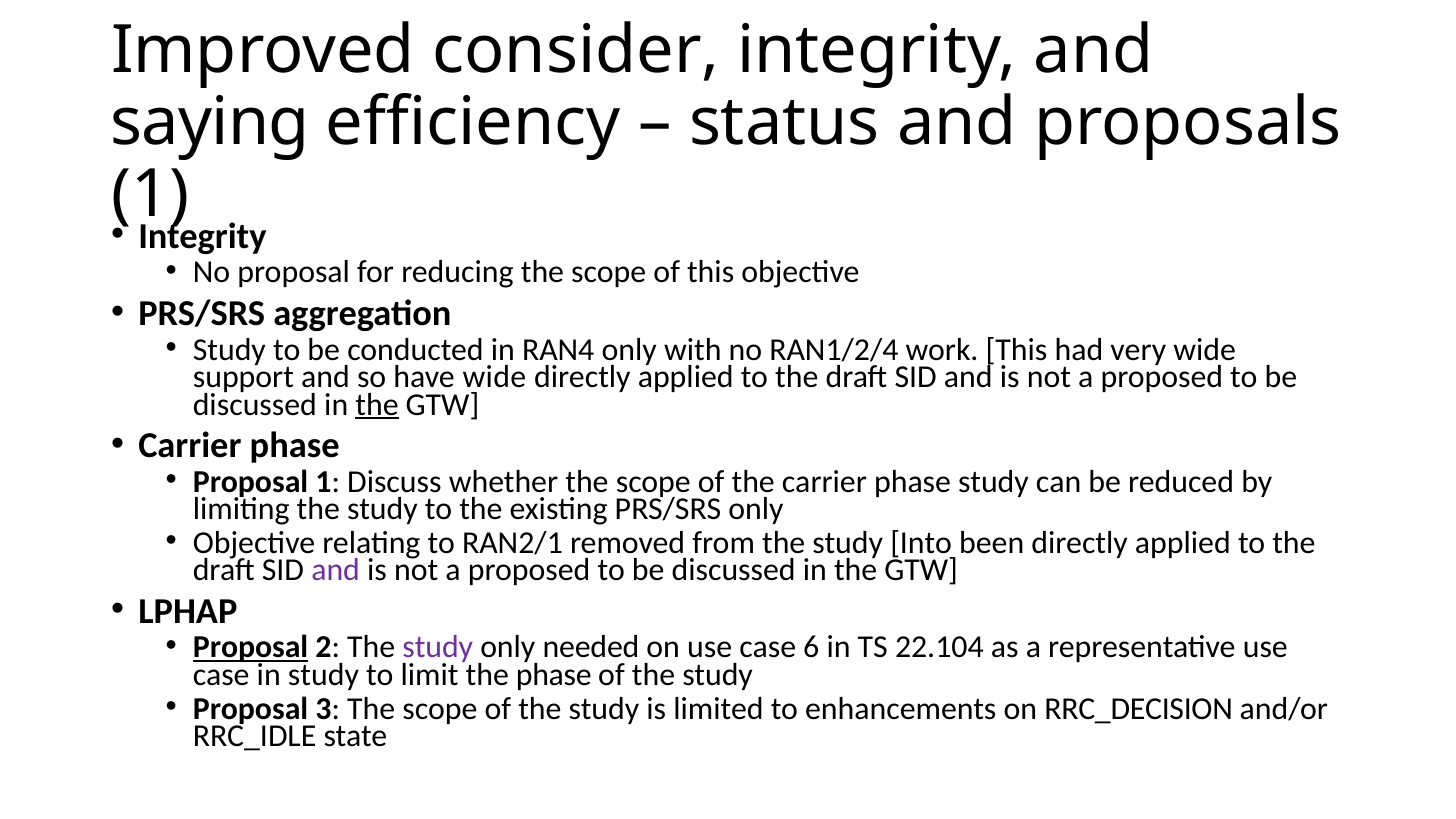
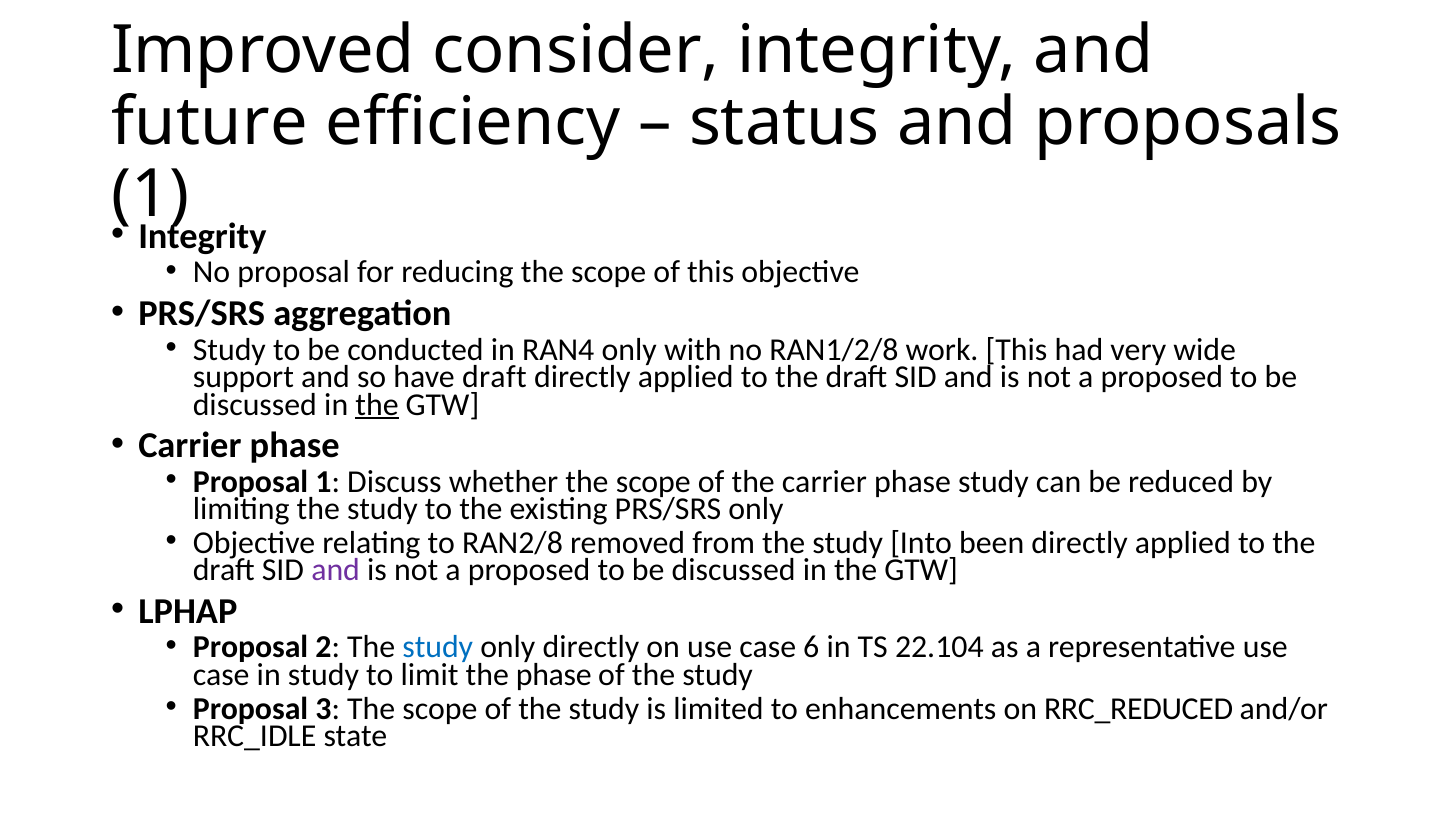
saying: saying -> future
RAN1/2/4: RAN1/2/4 -> RAN1/2/8
have wide: wide -> draft
RAN2/1: RAN2/1 -> RAN2/8
Proposal at (251, 647) underline: present -> none
study at (438, 647) colour: purple -> blue
only needed: needed -> directly
RRC_DECISION: RRC_DECISION -> RRC_REDUCED
